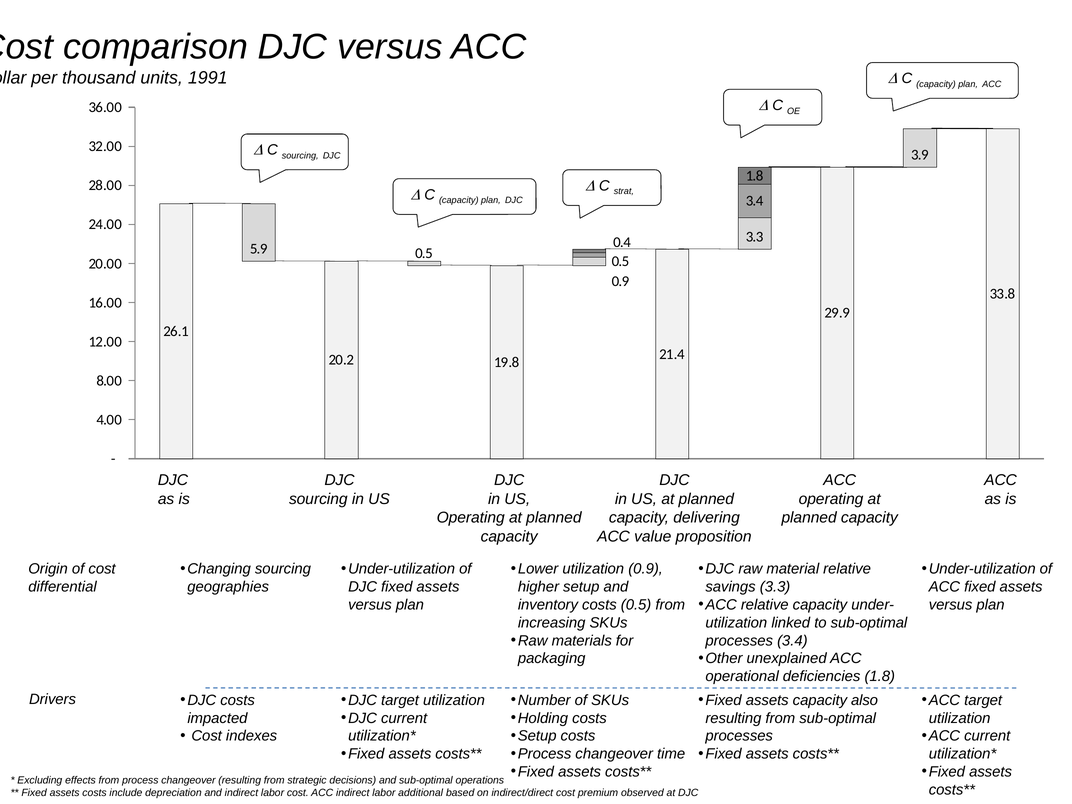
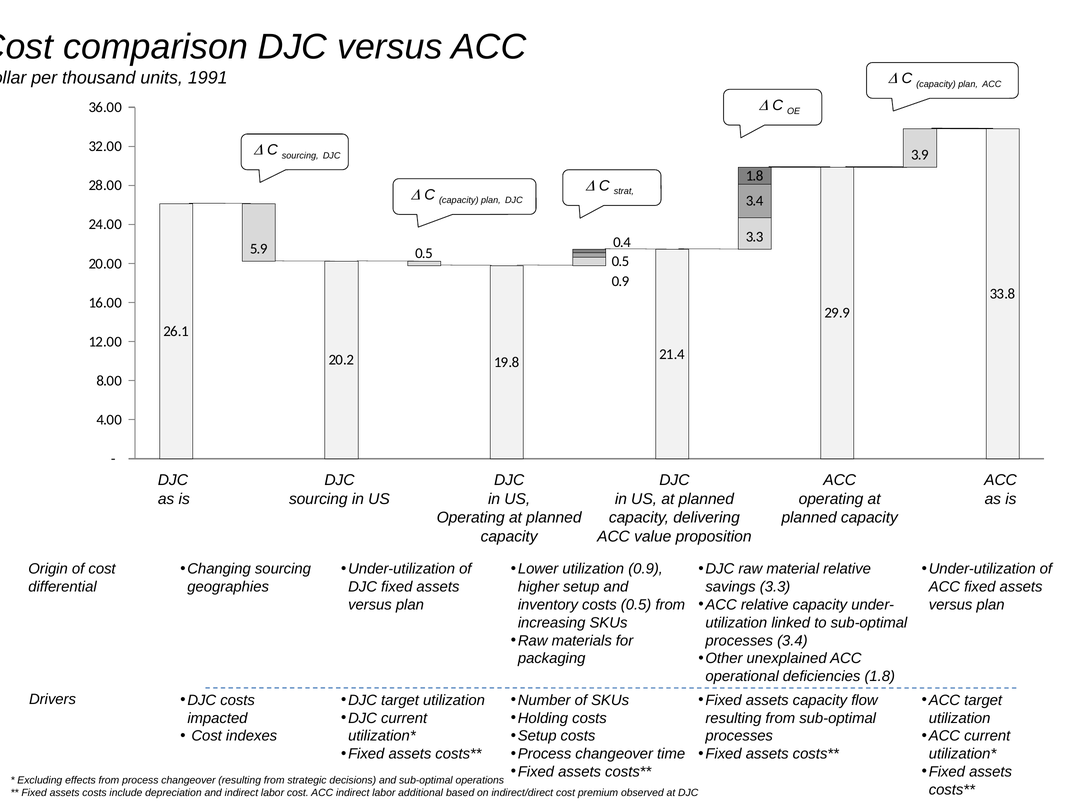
also: also -> flow
